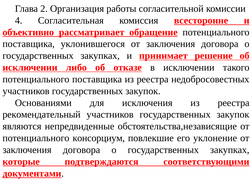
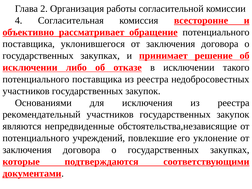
консорциум: консорциум -> учреждений
